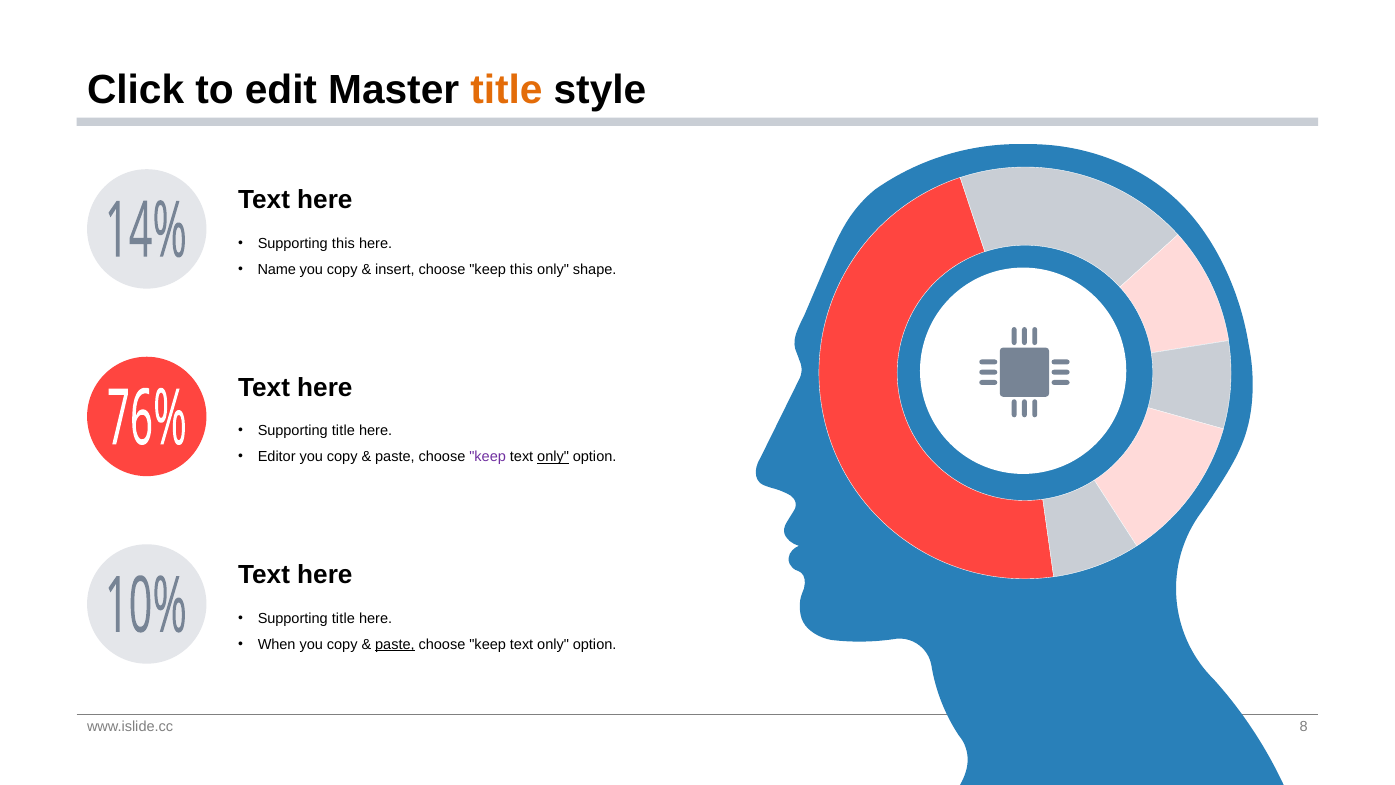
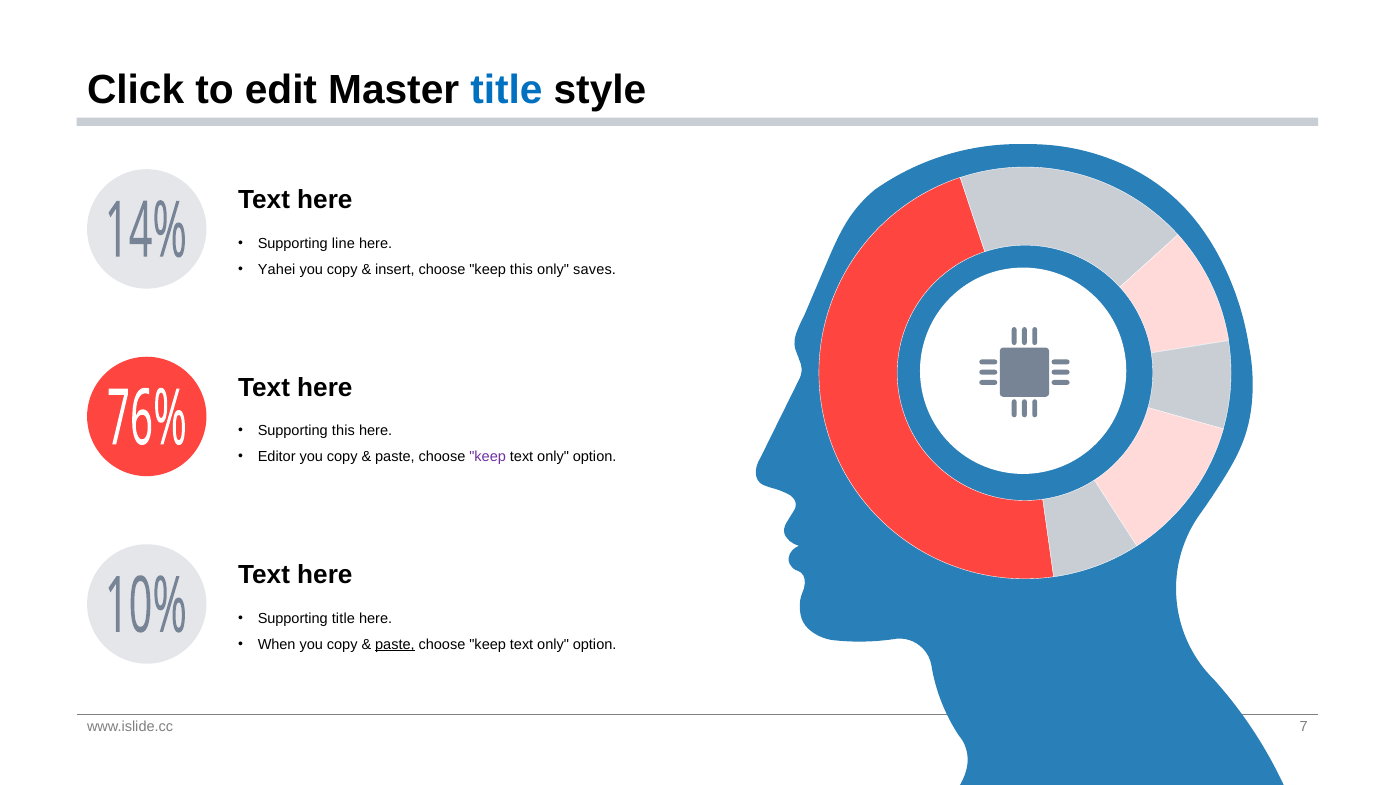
title at (506, 90) colour: orange -> blue
Supporting this: this -> line
Name: Name -> Yahei
shape: shape -> saves
title at (343, 431): title -> this
only at (553, 457) underline: present -> none
8: 8 -> 7
